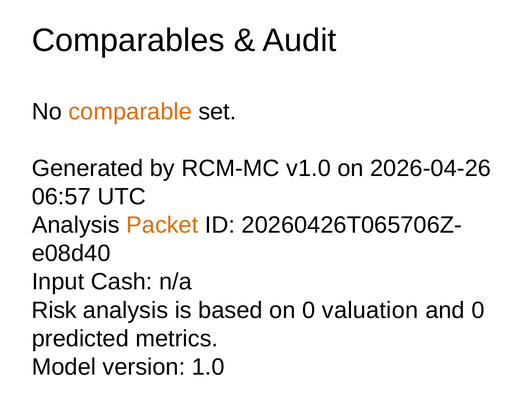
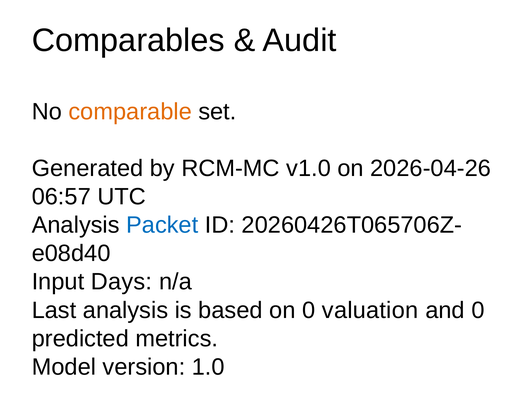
Packet colour: orange -> blue
Cash: Cash -> Days
Risk: Risk -> Last
